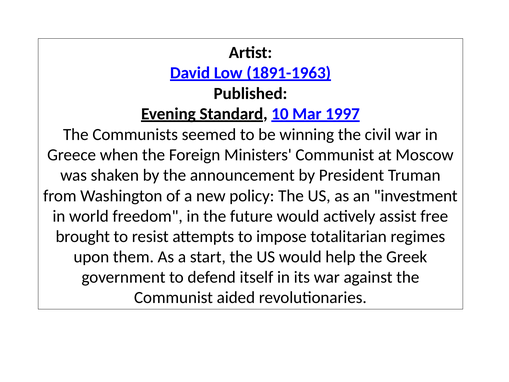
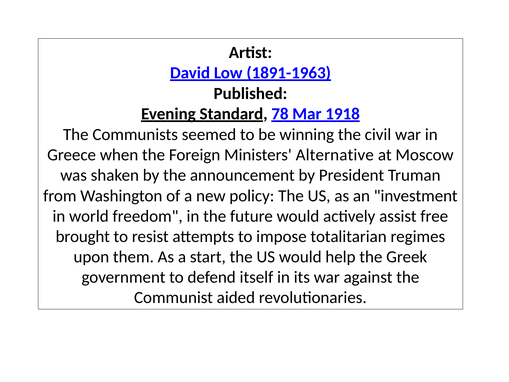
10: 10 -> 78
1997: 1997 -> 1918
Ministers Communist: Communist -> Alternative
